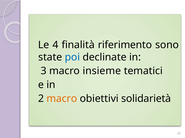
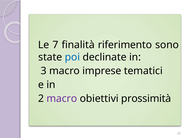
4: 4 -> 7
insieme: insieme -> imprese
macro at (62, 99) colour: orange -> purple
solidarietà: solidarietà -> prossimità
